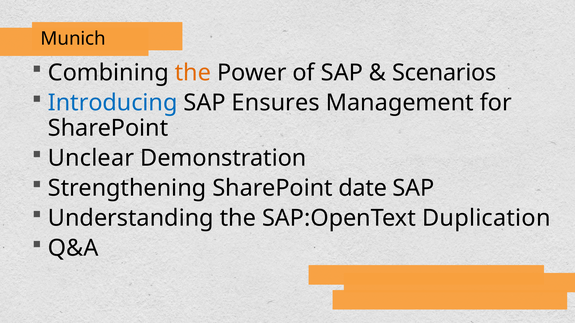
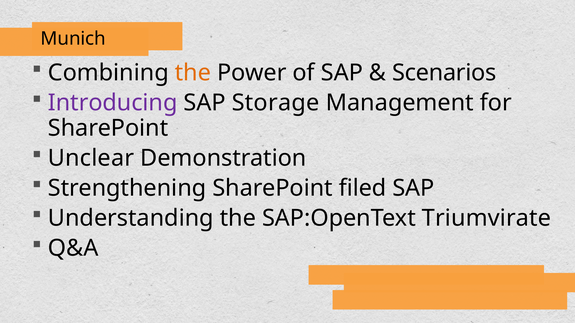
Introducing colour: blue -> purple
Ensures: Ensures -> Storage
date: date -> filed
Duplication: Duplication -> Triumvirate
